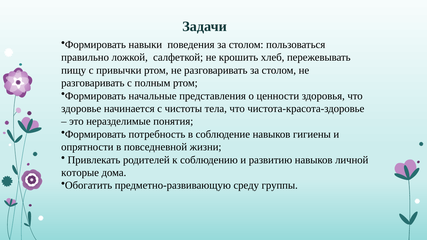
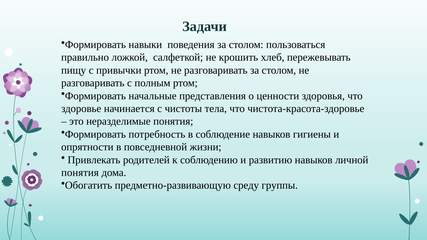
которые at (80, 173): которые -> понятия
